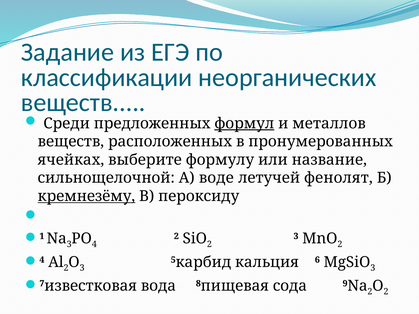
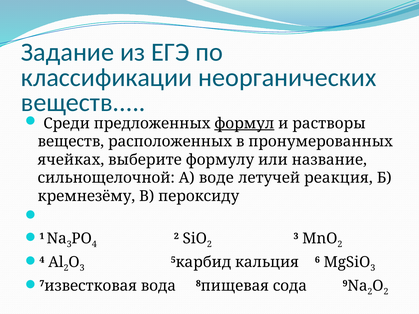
металлов: металлов -> растворы
фенолят: фенолят -> реакция
кремнезёму underline: present -> none
